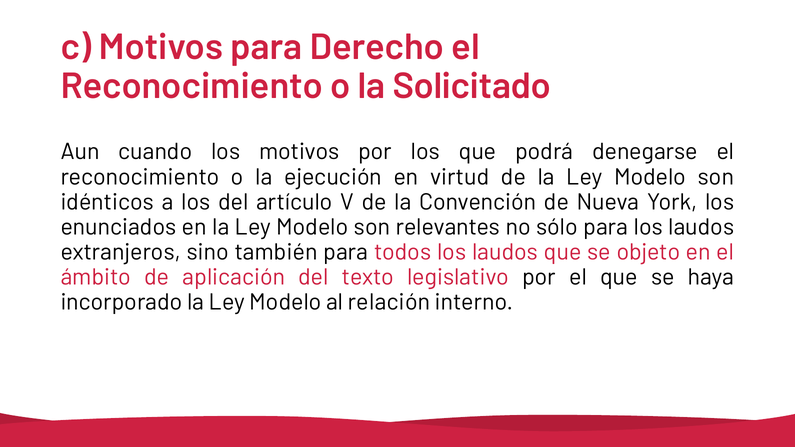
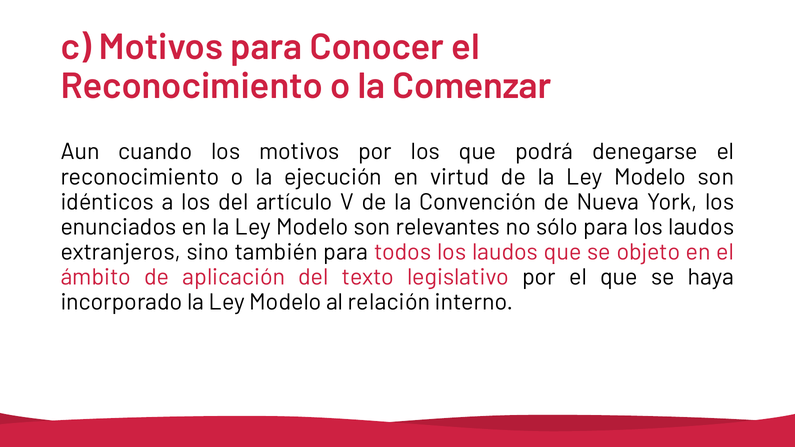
Derecho: Derecho -> Conocer
Solicitado: Solicitado -> Comenzar
